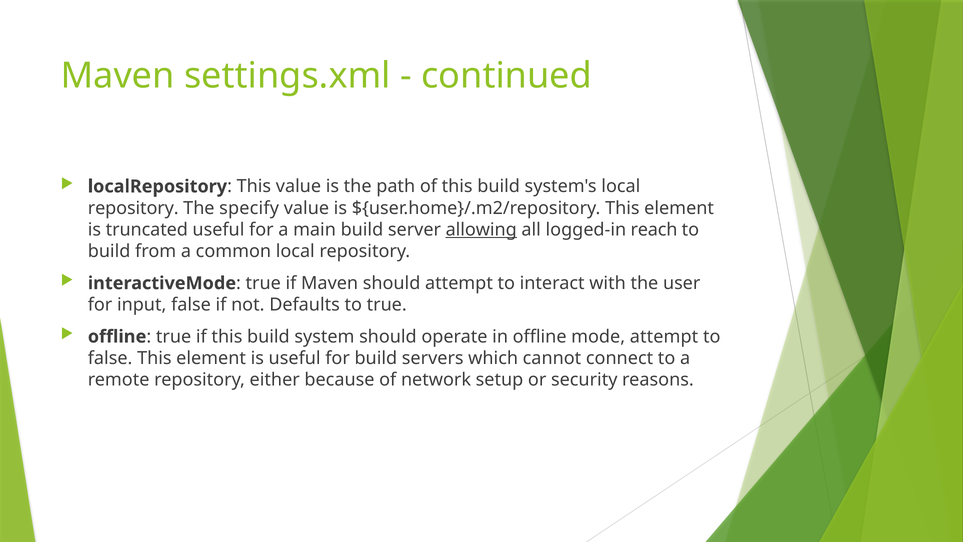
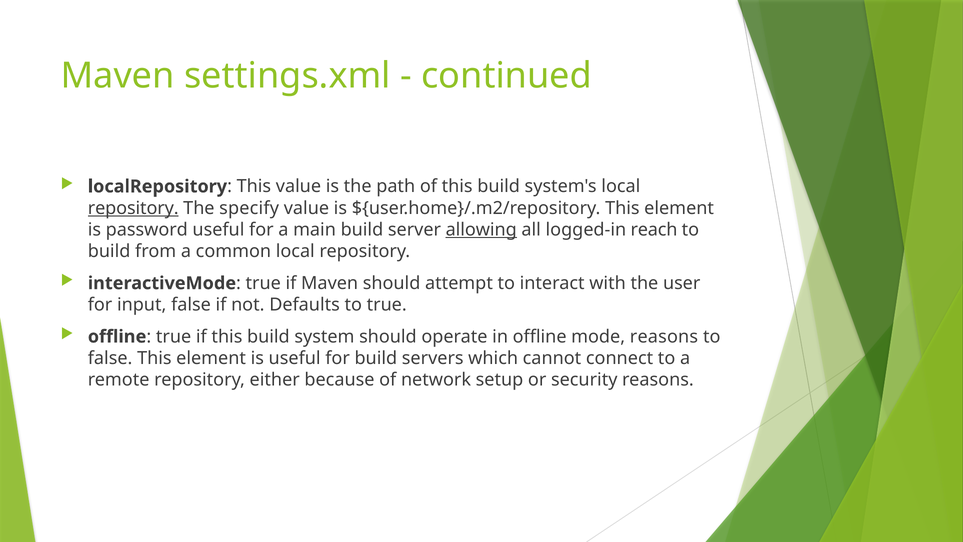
repository at (133, 208) underline: none -> present
truncated: truncated -> password
mode attempt: attempt -> reasons
